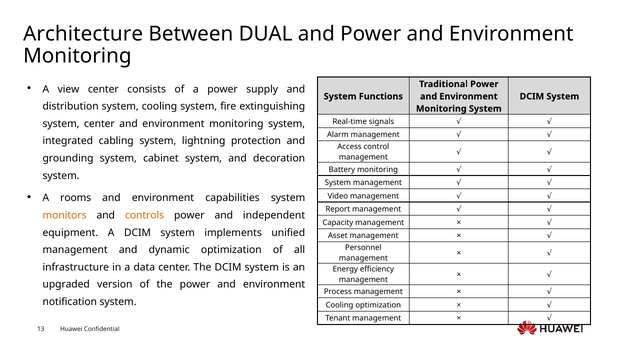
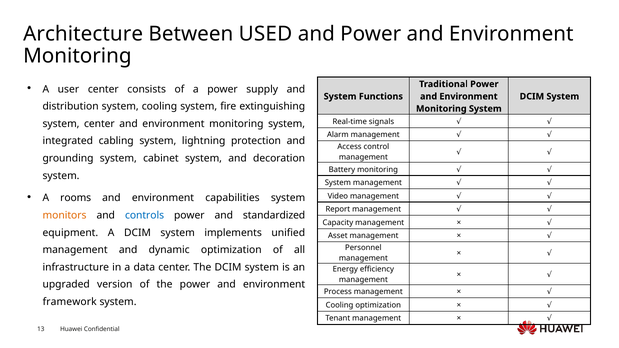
DUAL: DUAL -> USED
view: view -> user
controls colour: orange -> blue
independent: independent -> standardized
notification: notification -> framework
